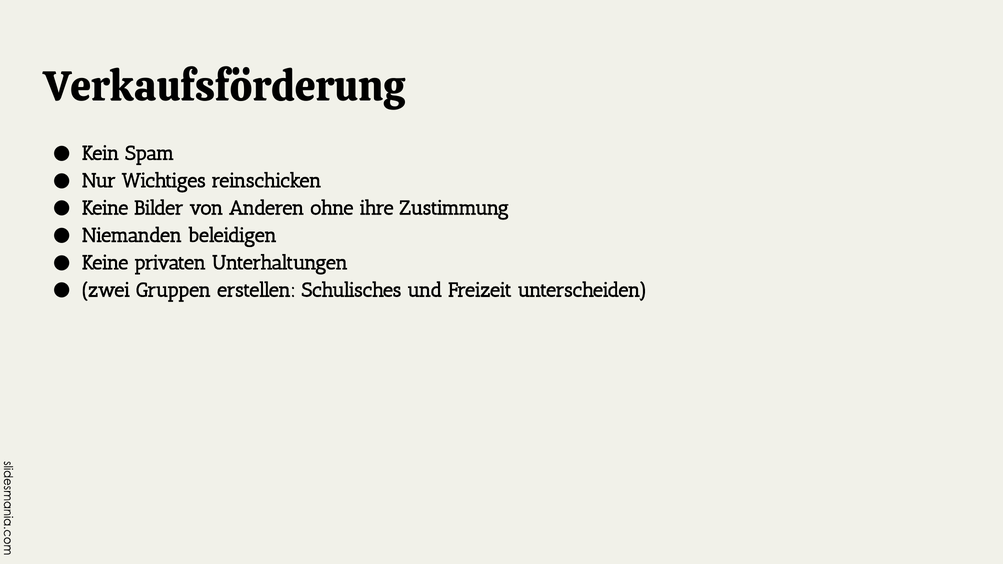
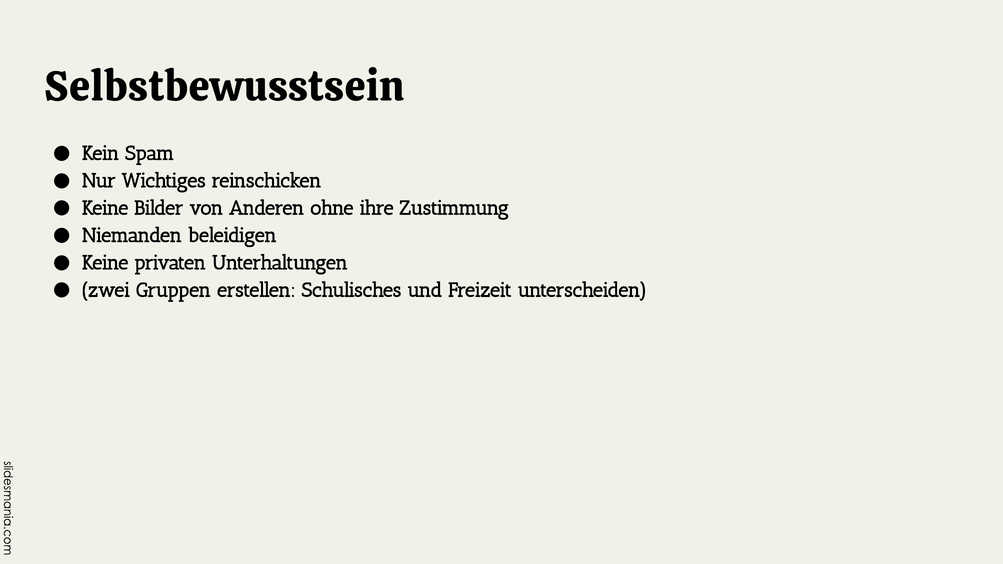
Verkaufsförderung: Verkaufsförderung -> Selbstbewusstsein
